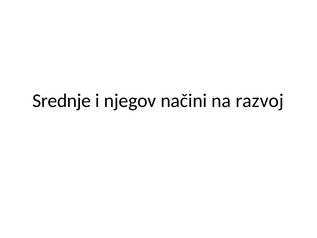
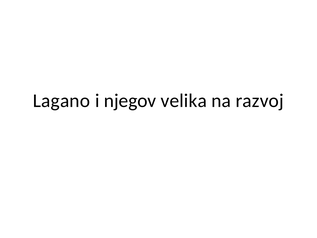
Srednje: Srednje -> Lagano
načini: načini -> velika
